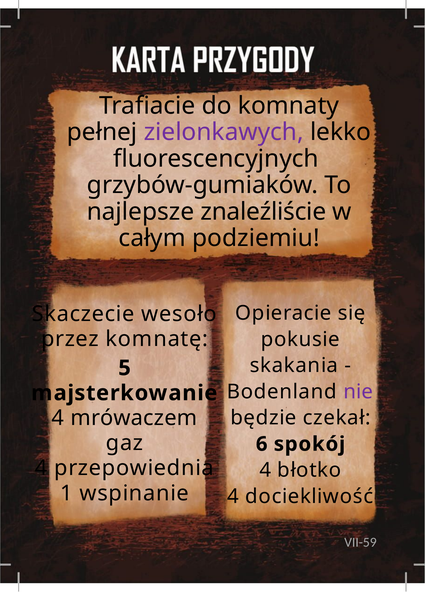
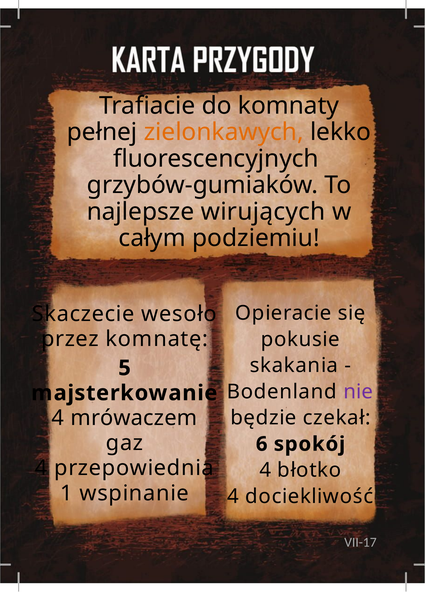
zielonkawych colour: purple -> orange
znaleźliście: znaleźliście -> wirujących
VII-59: VII-59 -> VII-17
